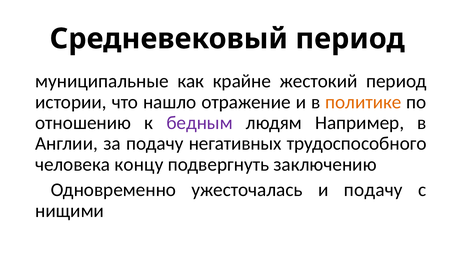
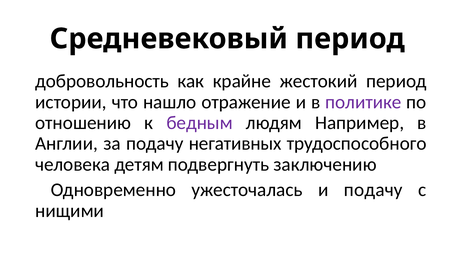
муниципальные: муниципальные -> добровольность
политике colour: orange -> purple
концу: концу -> детям
